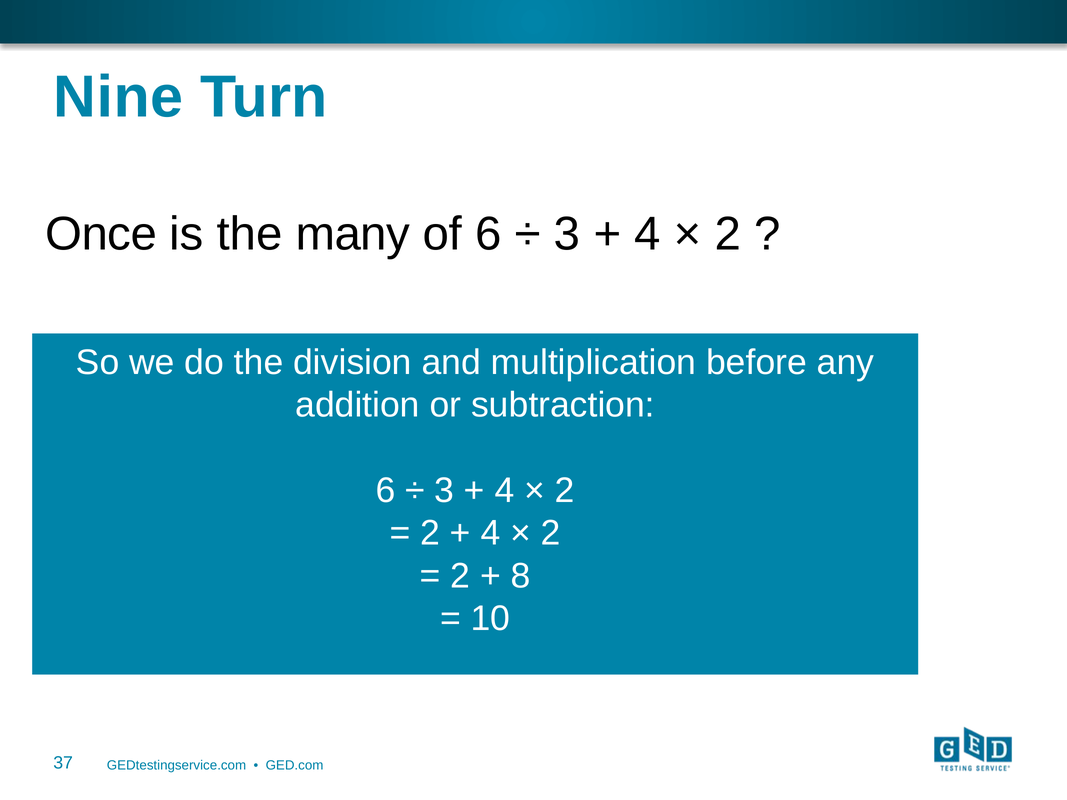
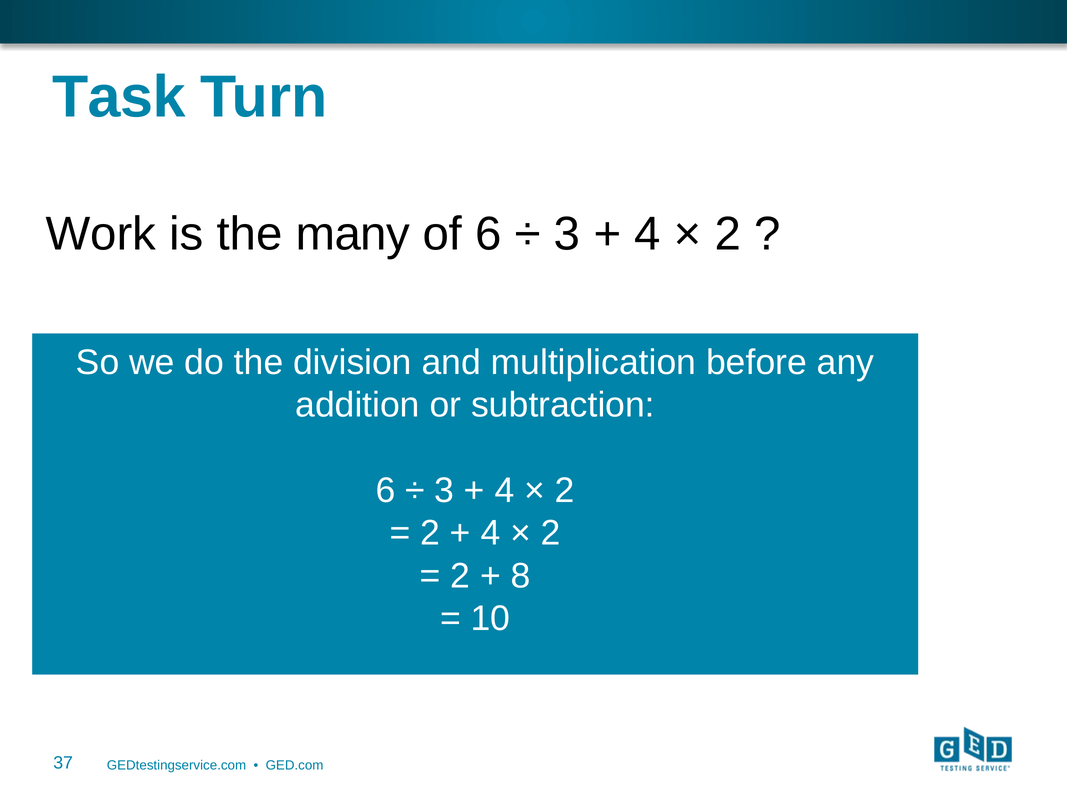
Nine: Nine -> Task
Once: Once -> Work
